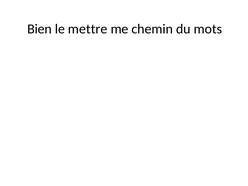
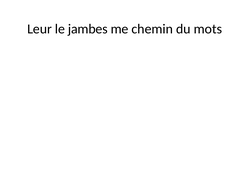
Bien: Bien -> Leur
mettre: mettre -> jambes
